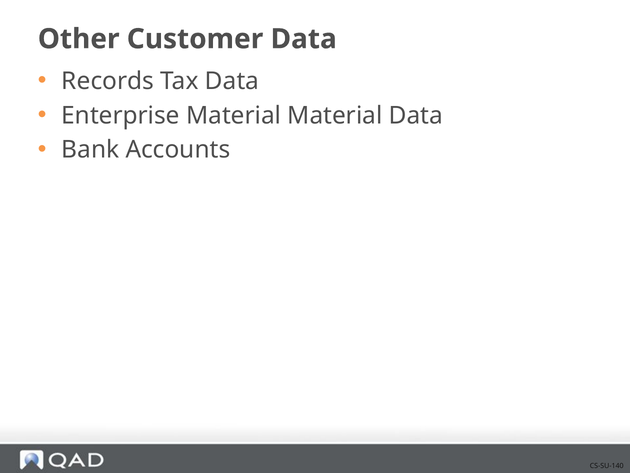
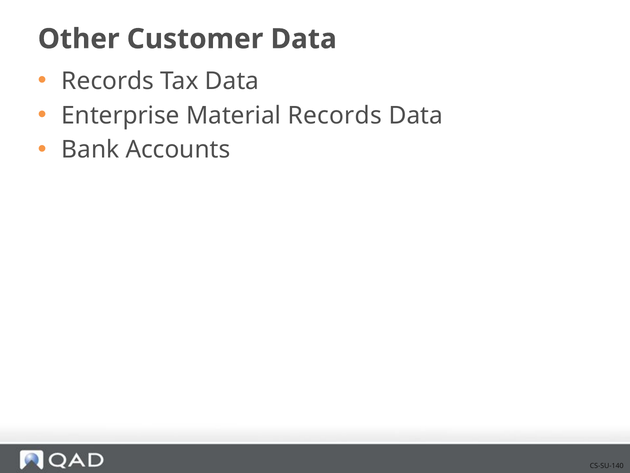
Material Material: Material -> Records
